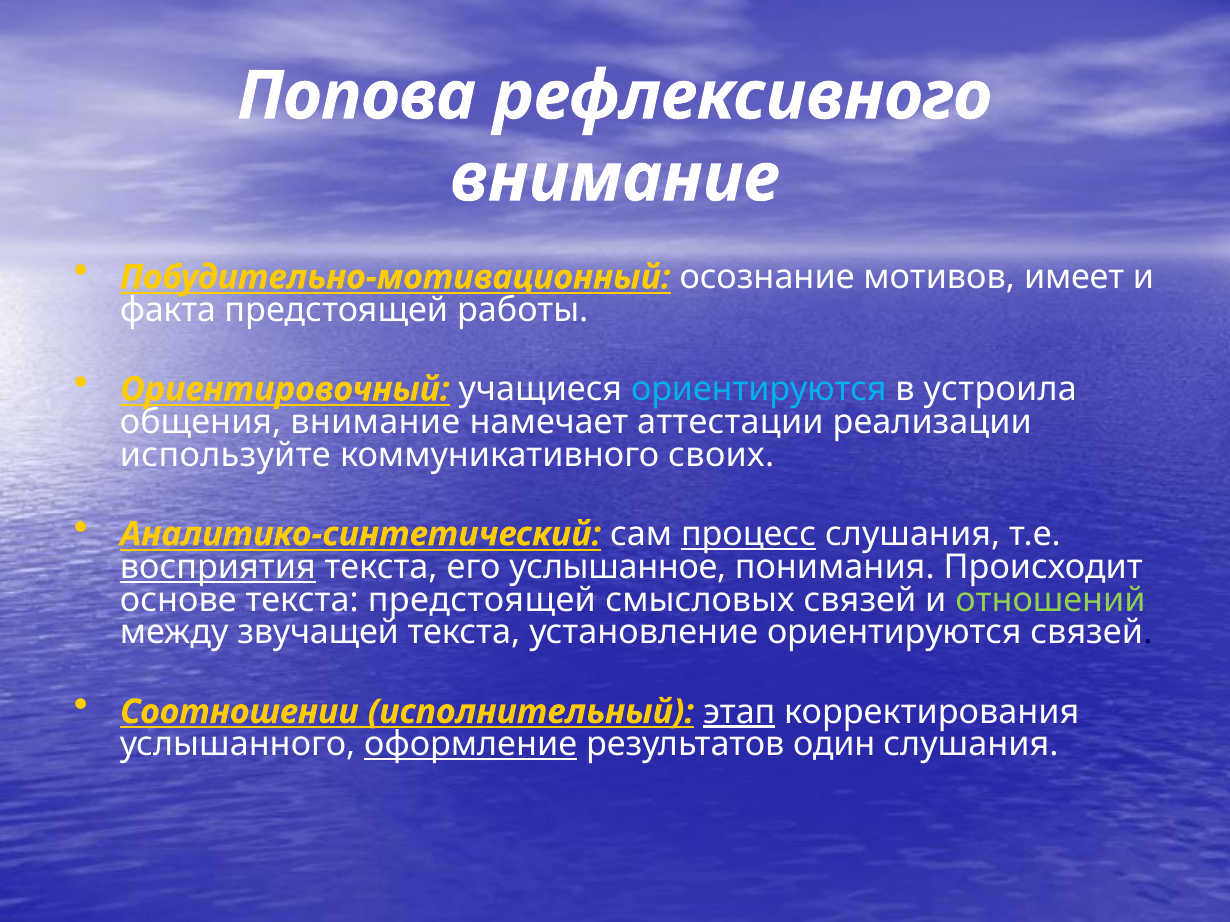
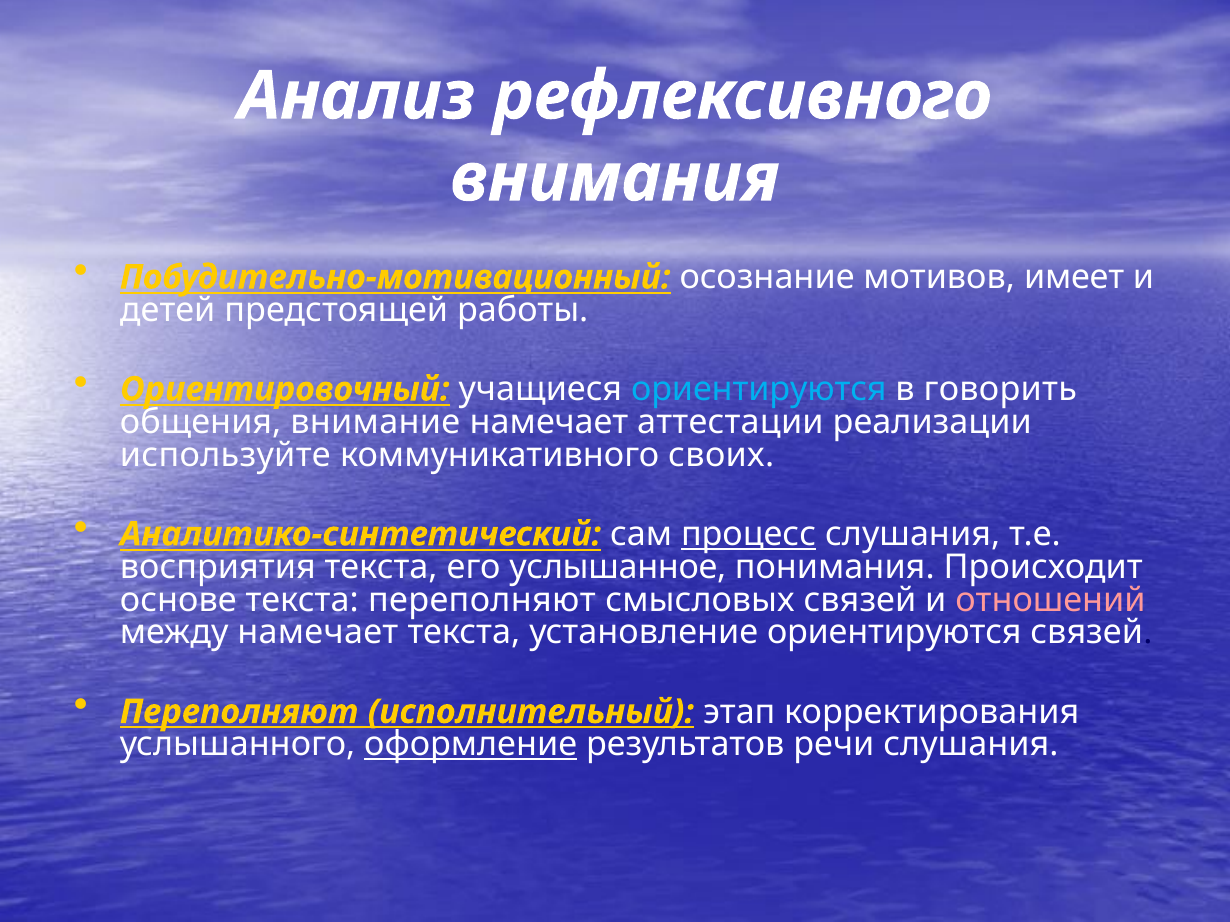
Попова: Попова -> Анализ
внимание at (615, 178): внимание -> внимания
факта: факта -> детей
устроила: устроила -> говорить
восприятия underline: present -> none
текста предстоящей: предстоящей -> переполняют
отношений colour: light green -> pink
между звучащей: звучащей -> намечает
Соотношении at (239, 712): Соотношении -> Переполняют
этап underline: present -> none
один: один -> речи
